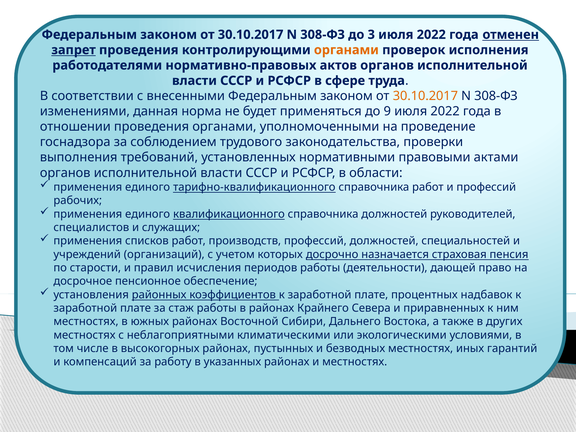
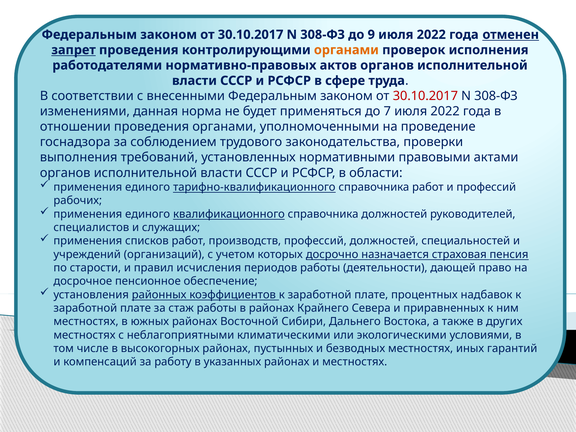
3: 3 -> 9
30.10.2017 at (425, 96) colour: orange -> red
9: 9 -> 7
